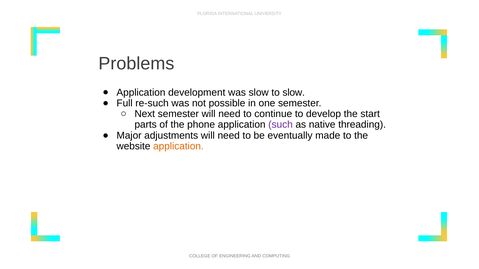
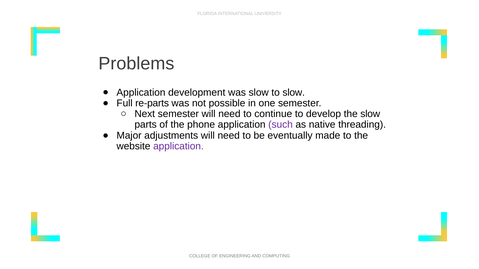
re-such: re-such -> re-parts
the start: start -> slow
application at (178, 146) colour: orange -> purple
